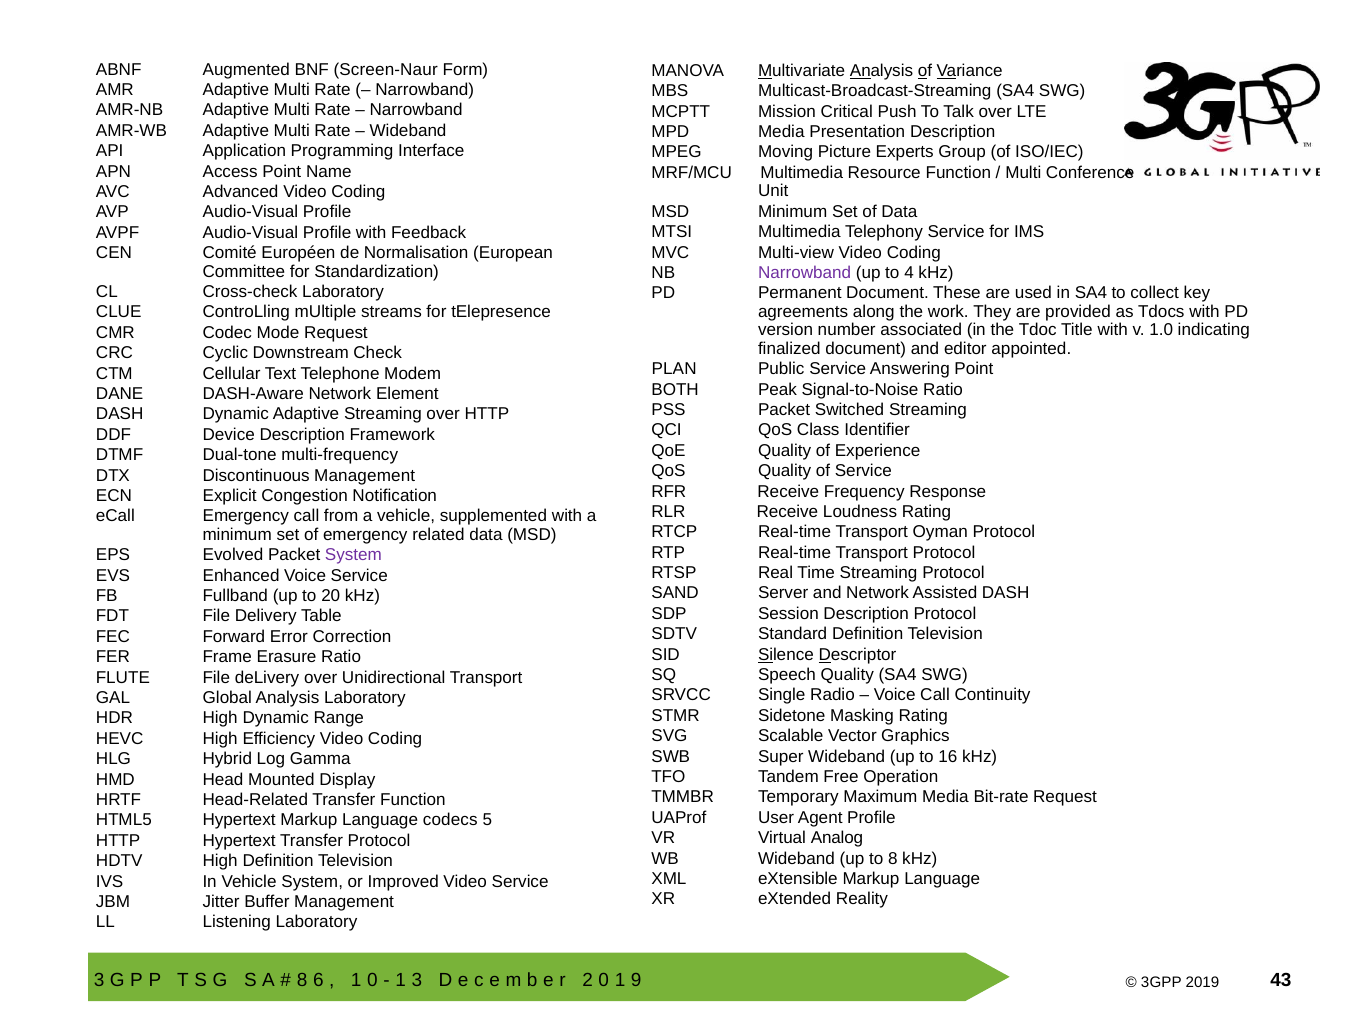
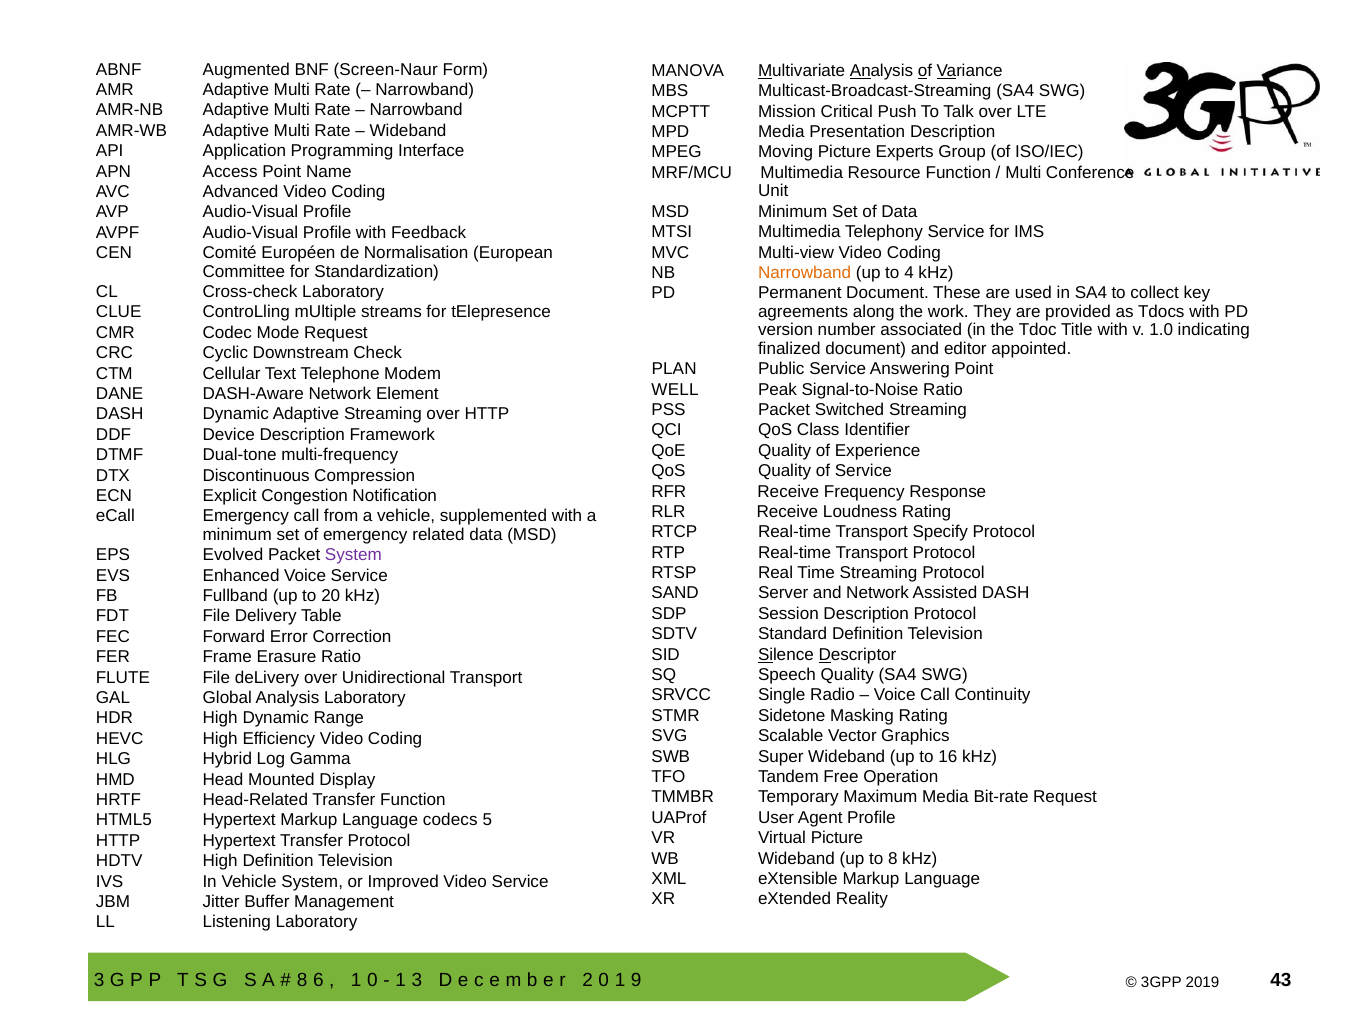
Narrowband at (805, 273) colour: purple -> orange
BOTH: BOTH -> WELL
Discontinuous Management: Management -> Compression
Oyman: Oyman -> Specify
Virtual Analog: Analog -> Picture
